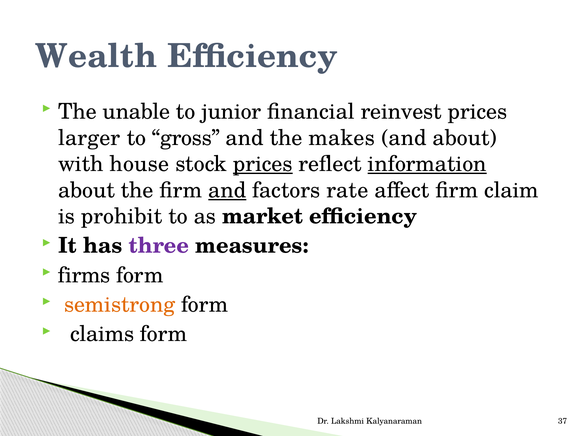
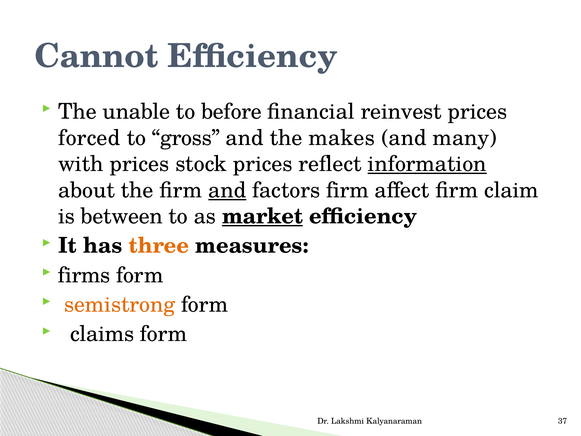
Wealth: Wealth -> Cannot
junior: junior -> before
larger: larger -> forced
and about: about -> many
with house: house -> prices
prices at (263, 164) underline: present -> none
factors rate: rate -> firm
prohibit: prohibit -> between
market underline: none -> present
three colour: purple -> orange
